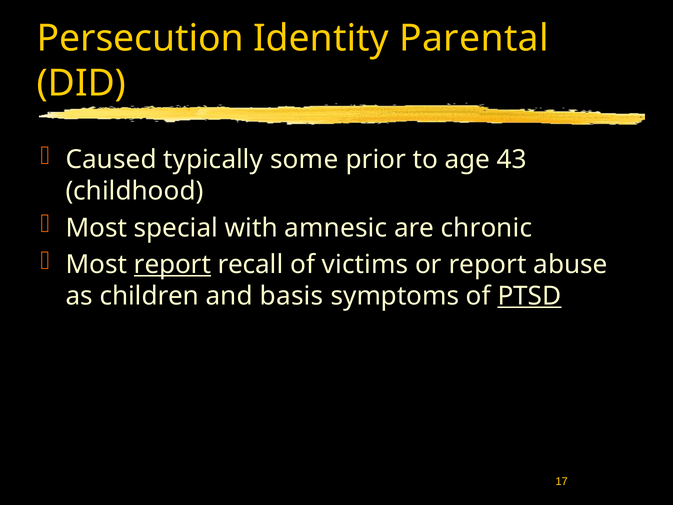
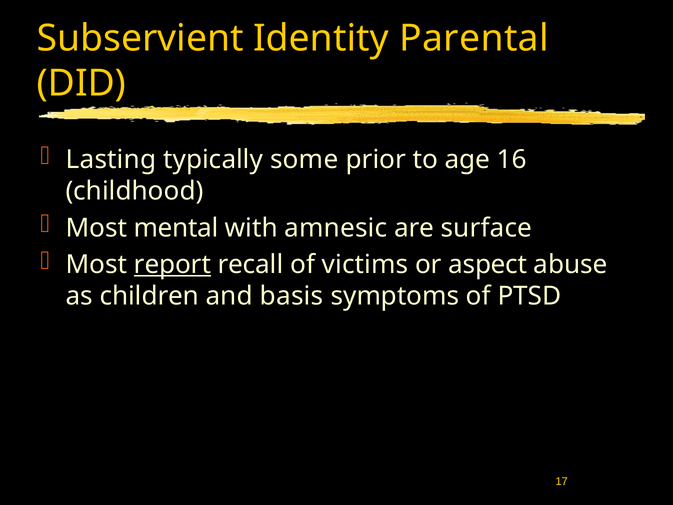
Persecution: Persecution -> Subservient
Caused: Caused -> Lasting
43: 43 -> 16
special: special -> mental
chronic: chronic -> surface
or report: report -> aspect
PTSD underline: present -> none
